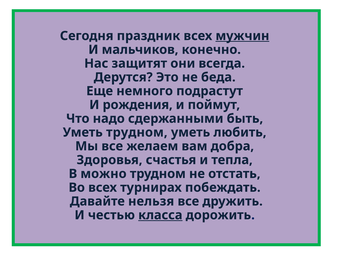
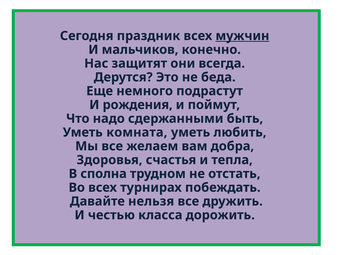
Уметь трудном: трудном -> комната
можно: можно -> сполна
класса underline: present -> none
